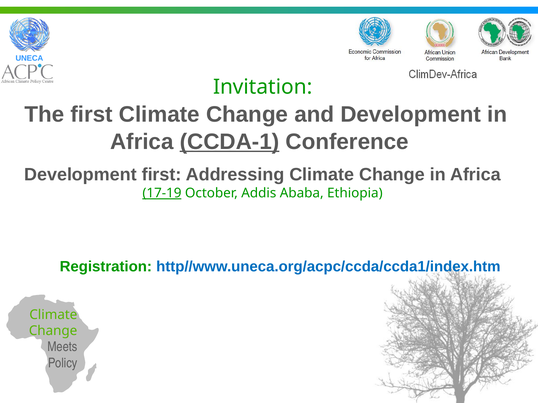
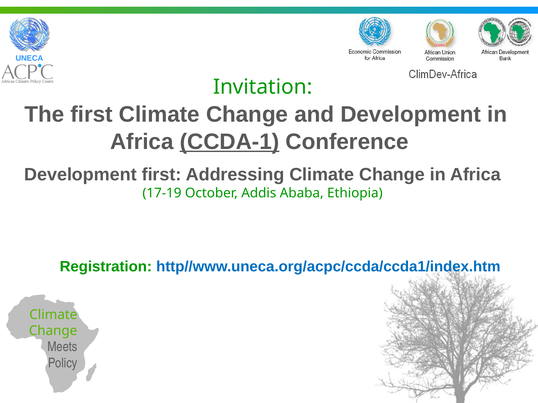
17-19 underline: present -> none
